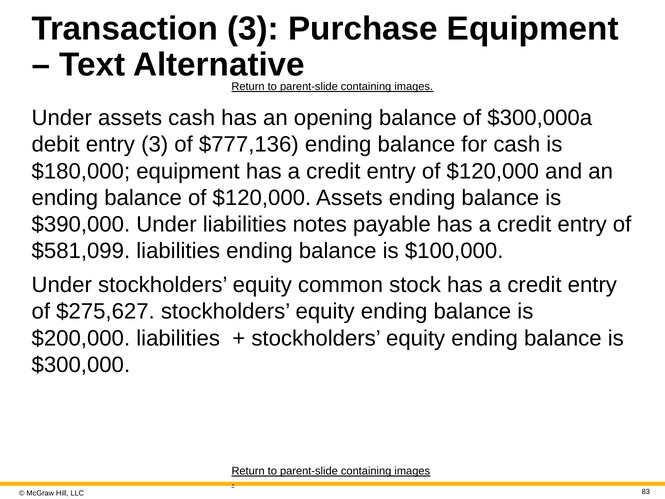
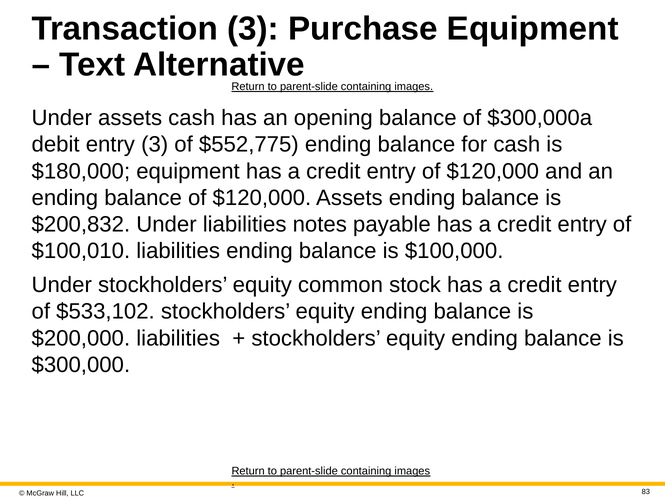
$777,136: $777,136 -> $552,775
$390,000: $390,000 -> $200,832
$581,099: $581,099 -> $100,010
$275,627: $275,627 -> $533,102
